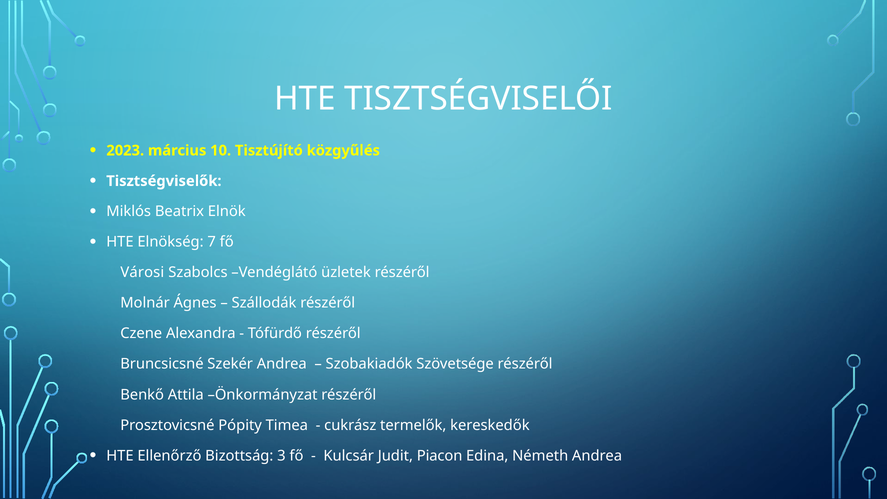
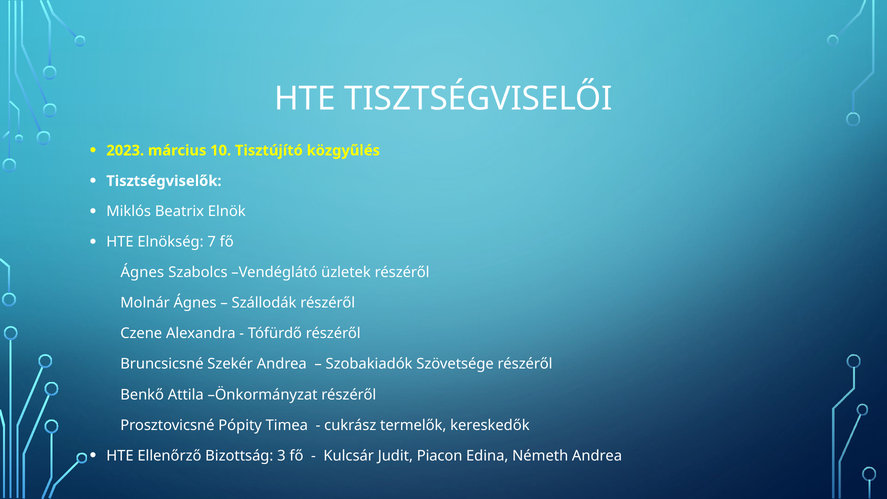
Városi at (142, 273): Városi -> Ágnes
